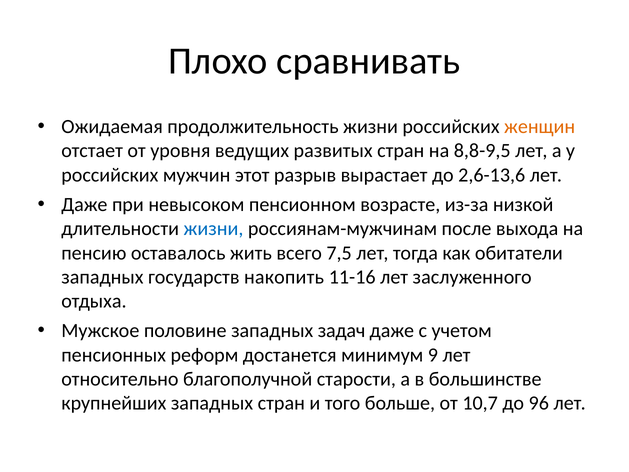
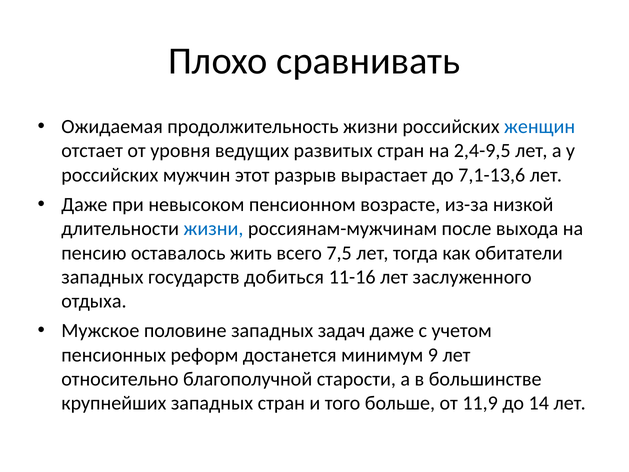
женщин colour: orange -> blue
8,8-9,5: 8,8-9,5 -> 2,4-9,5
2,6-13,6: 2,6-13,6 -> 7,1-13,6
накопить: накопить -> добиться
10,7: 10,7 -> 11,9
96: 96 -> 14
